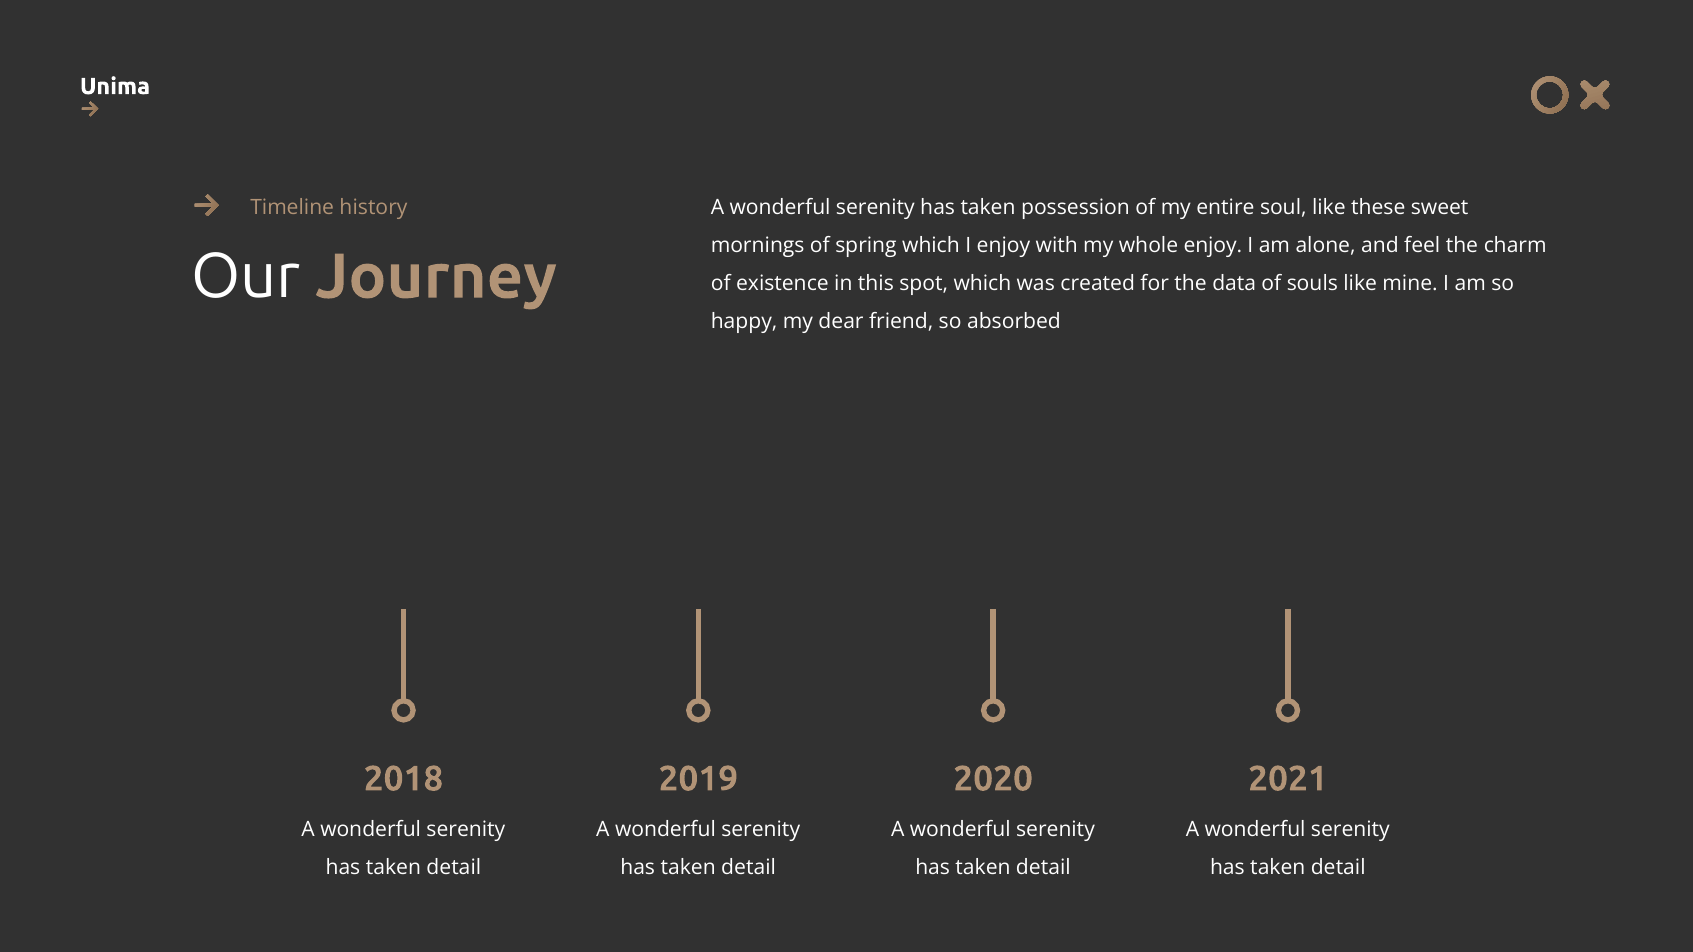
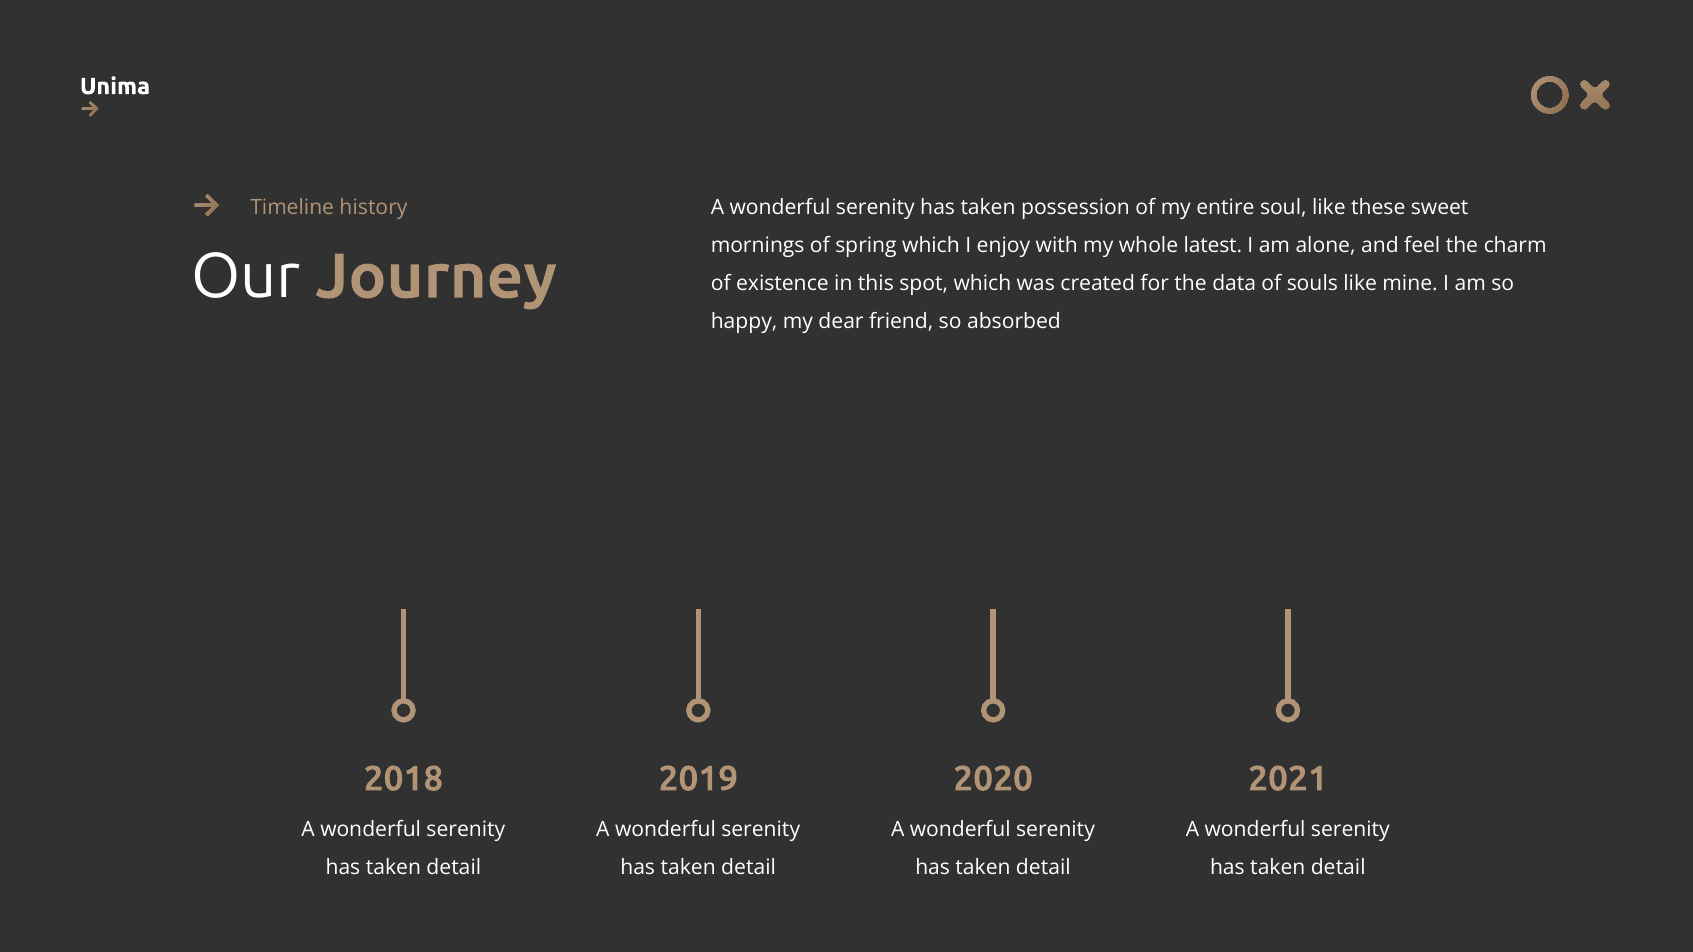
whole enjoy: enjoy -> latest
